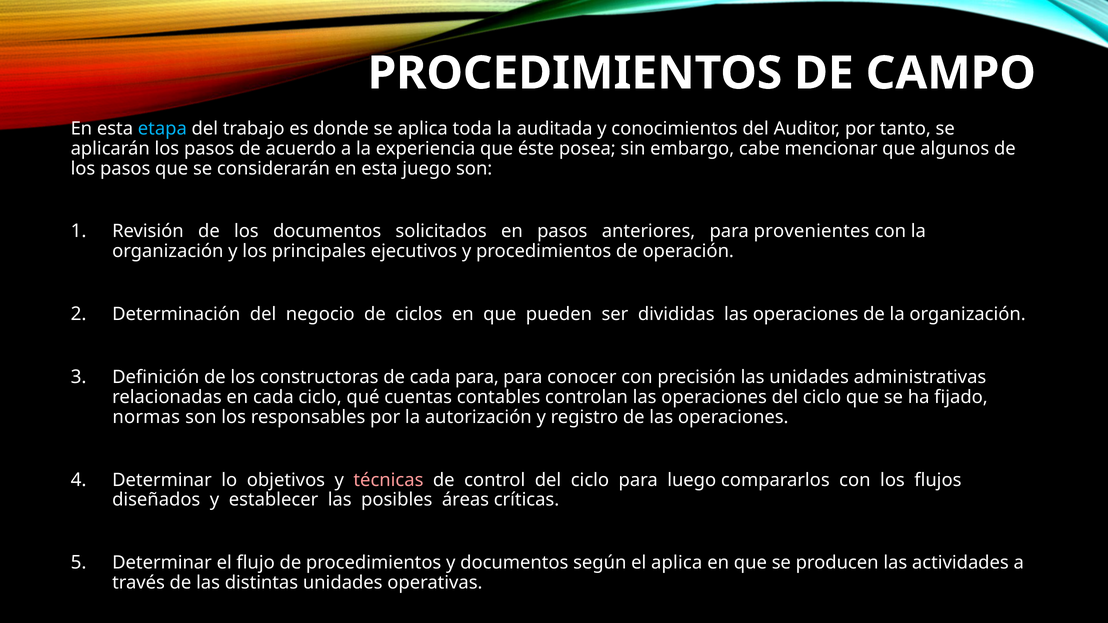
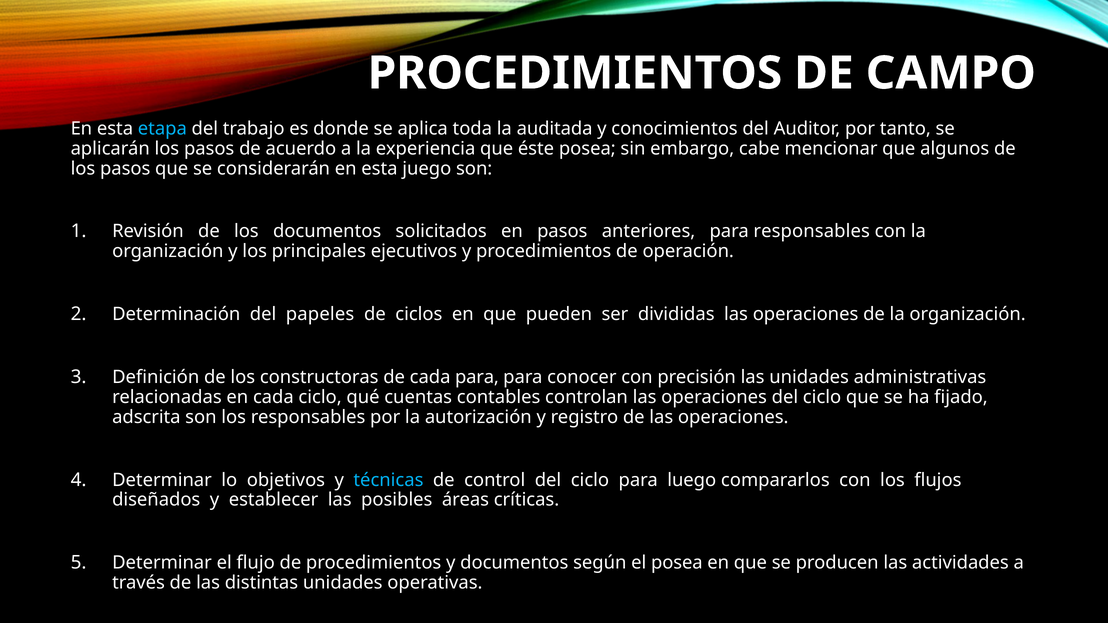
para provenientes: provenientes -> responsables
negocio: negocio -> papeles
normas: normas -> adscrita
técnicas colour: pink -> light blue
el aplica: aplica -> posea
